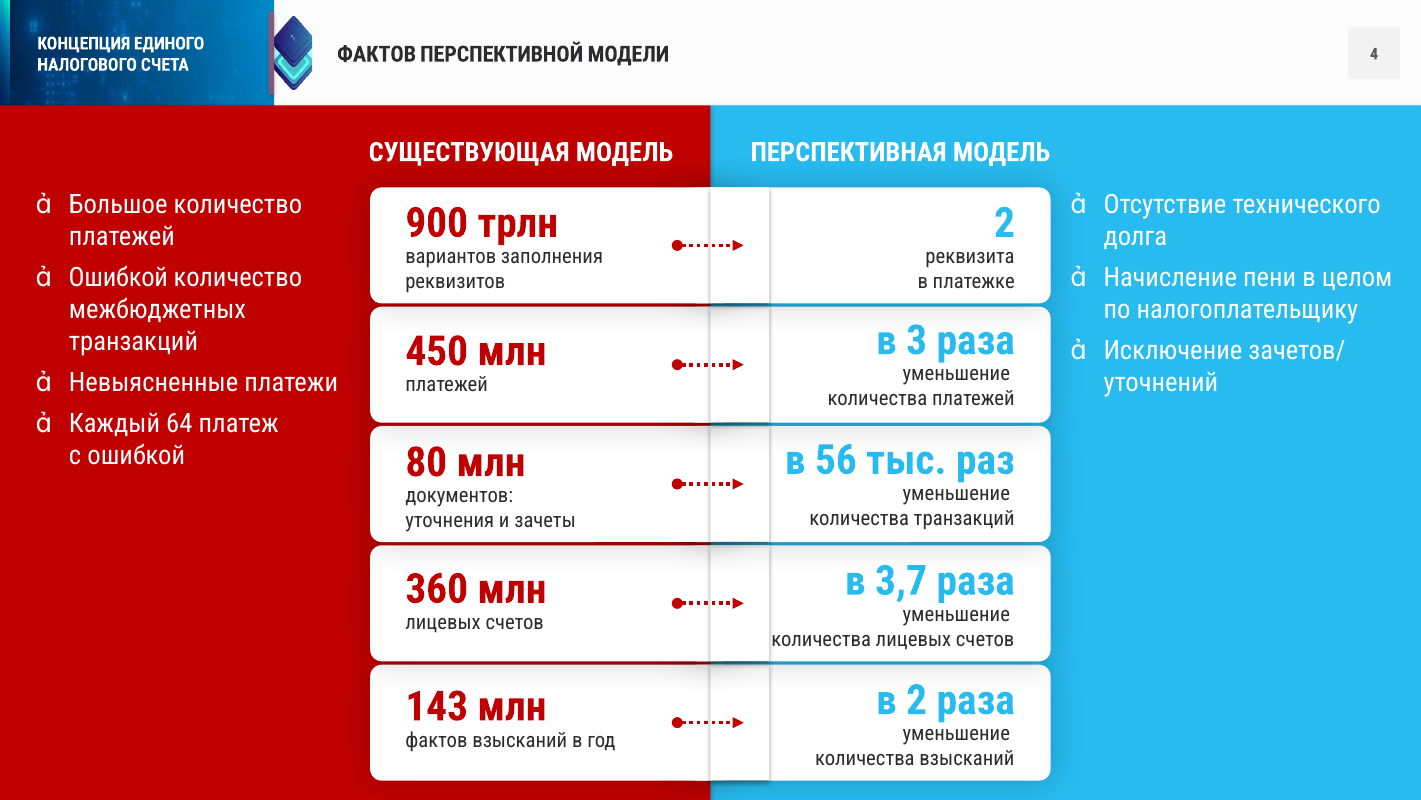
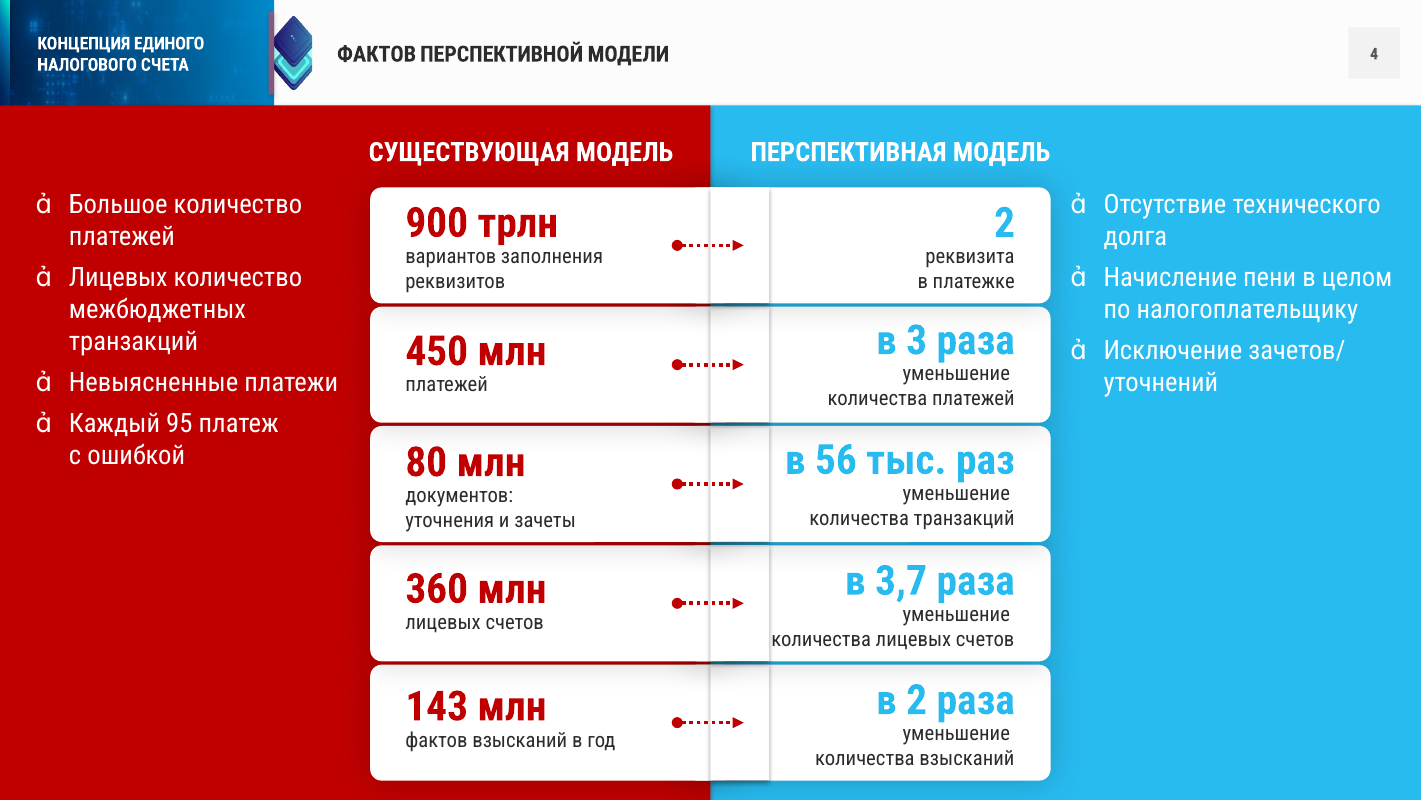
Ошибкой at (118, 278): Ошибкой -> Лицевых
64: 64 -> 95
